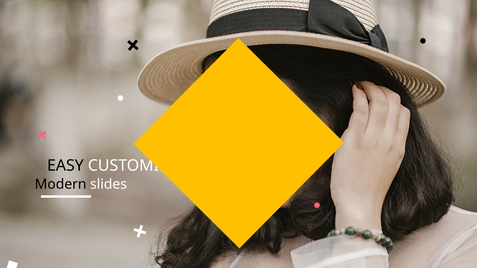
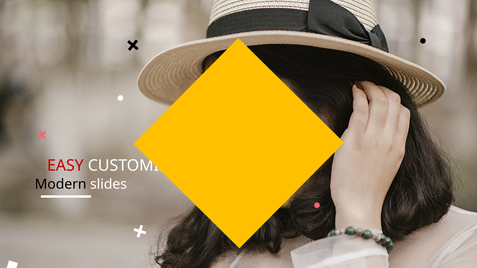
EASY colour: black -> red
